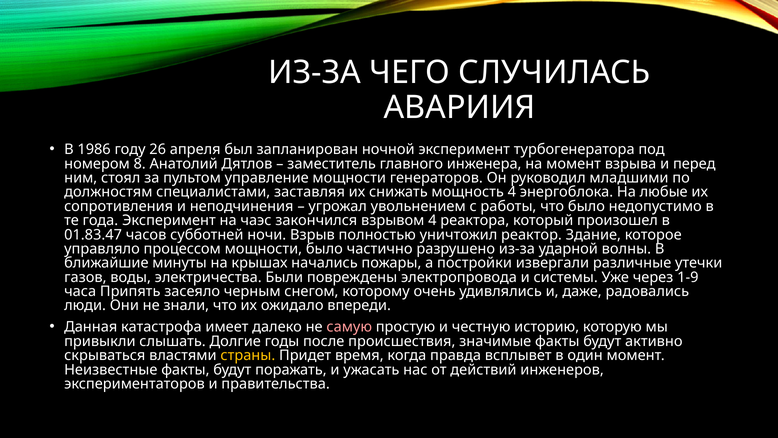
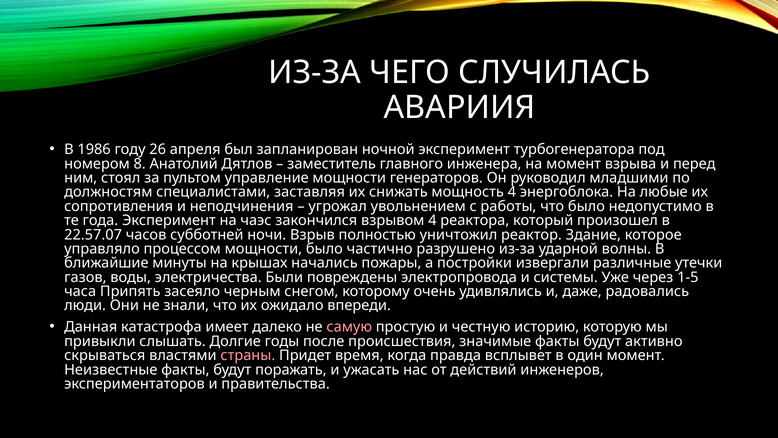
01.83.47: 01.83.47 -> 22.57.07
1-9: 1-9 -> 1-5
страны colour: yellow -> pink
